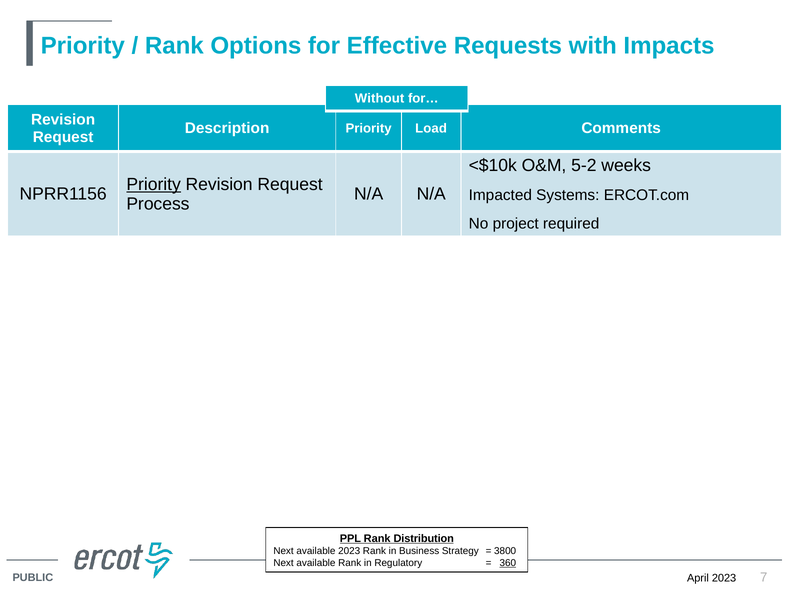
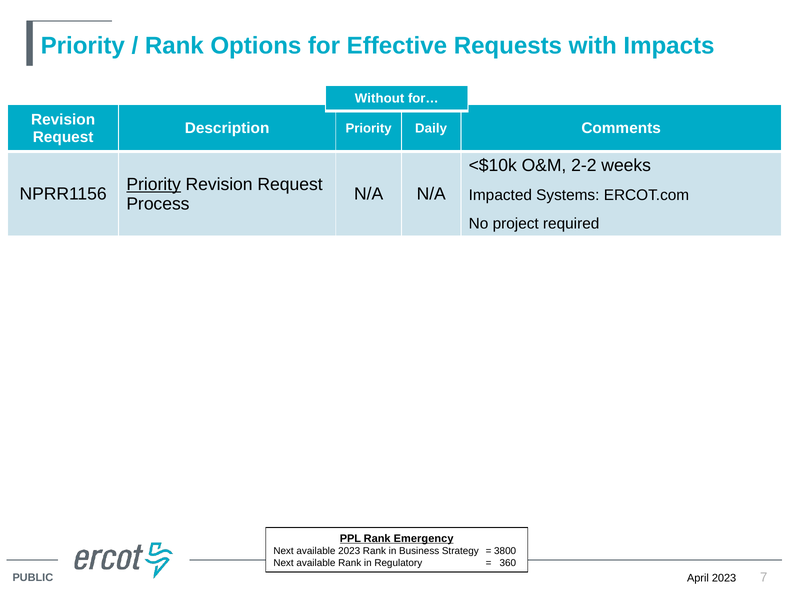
Load: Load -> Daily
5-2: 5-2 -> 2-2
Distribution: Distribution -> Emergency
360 underline: present -> none
